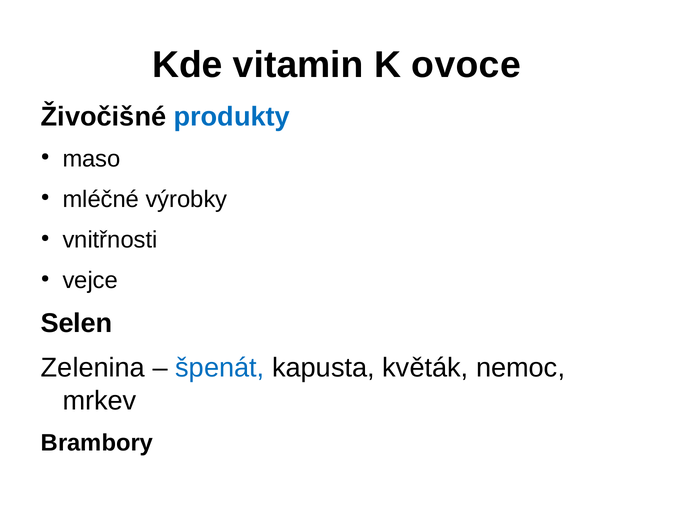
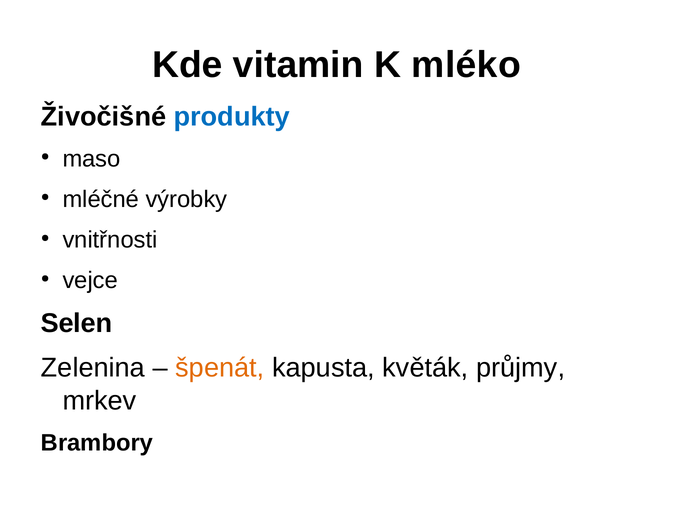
ovoce: ovoce -> mléko
špenát colour: blue -> orange
nemoc: nemoc -> průjmy
